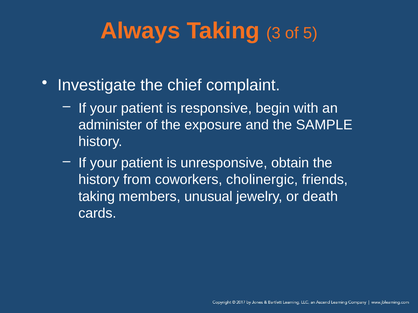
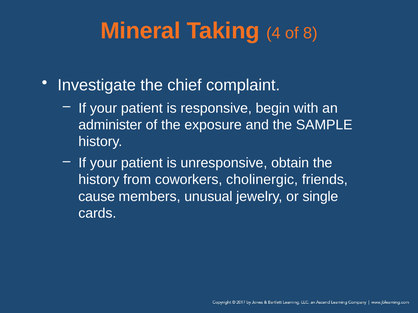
Always: Always -> Mineral
3: 3 -> 4
5: 5 -> 8
taking at (97, 197): taking -> cause
death: death -> single
